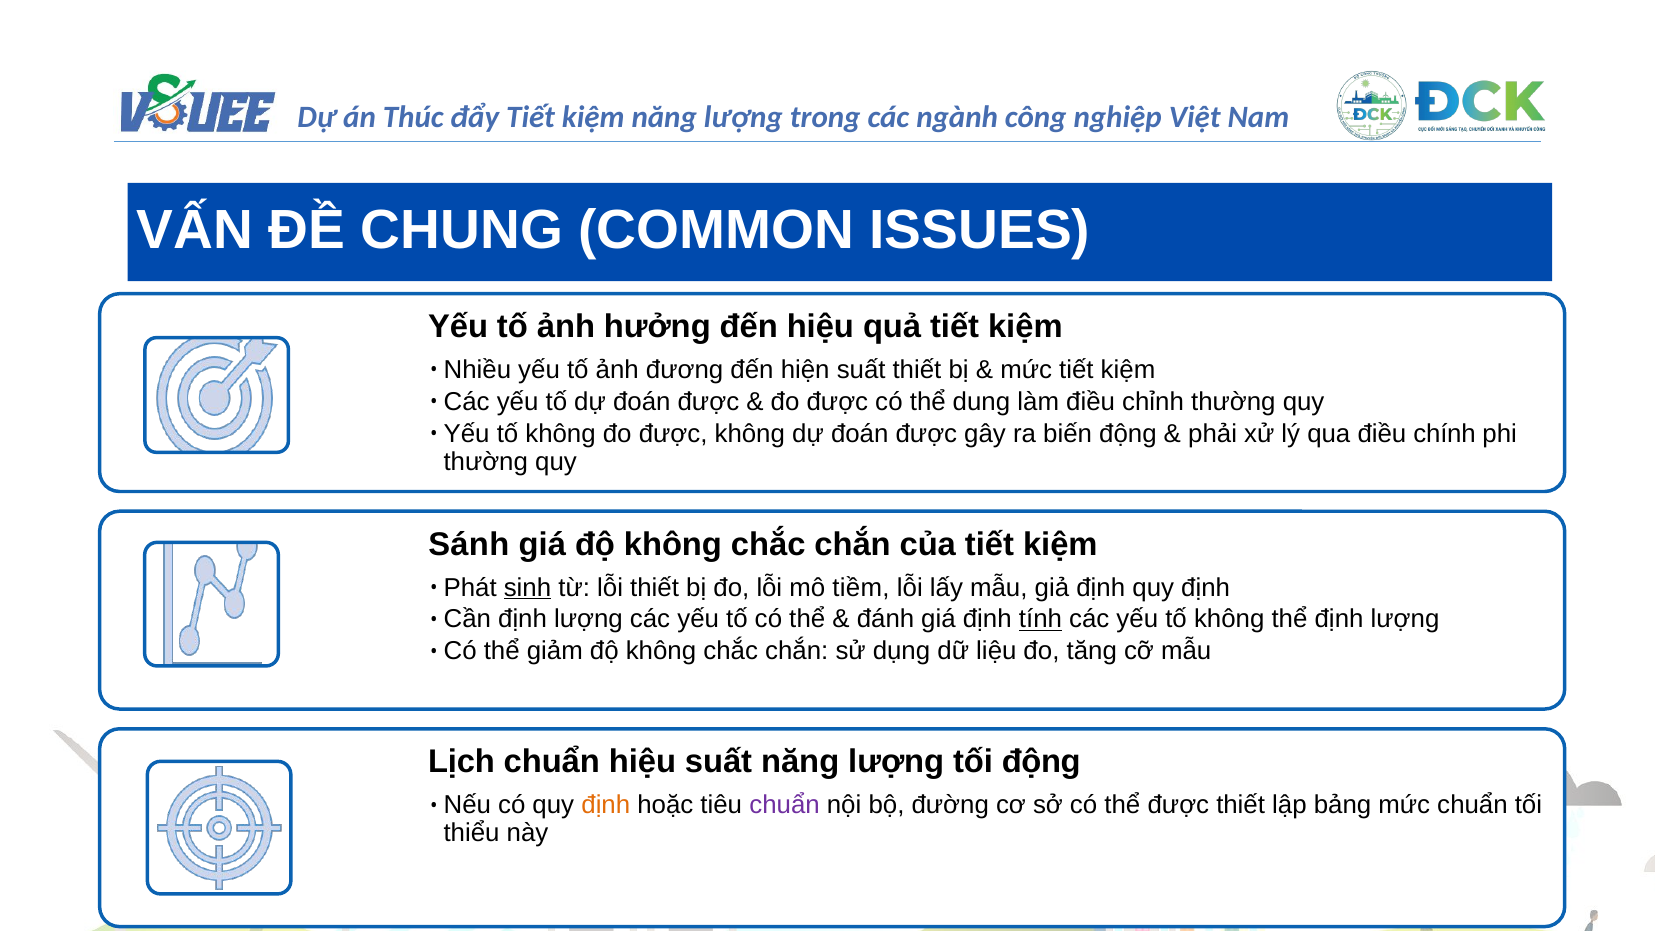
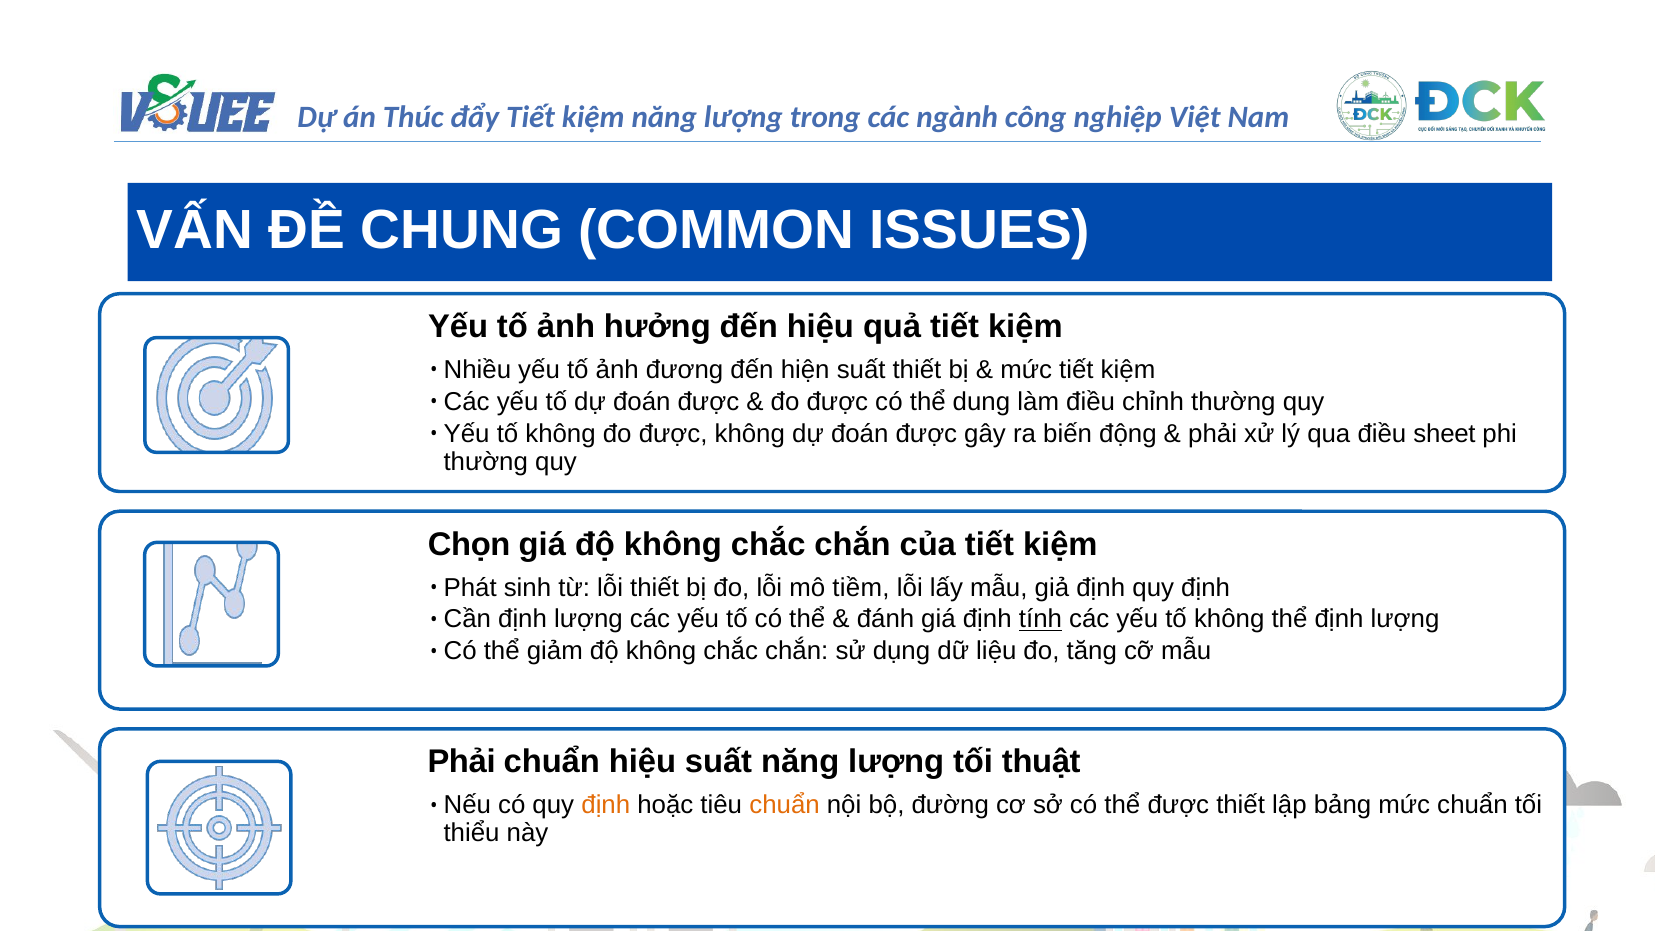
chính: chính -> sheet
Sánh: Sánh -> Chọn
sinh underline: present -> none
Lịch at (461, 762): Lịch -> Phải
tối động: động -> thuật
chuẩn at (785, 805) colour: purple -> orange
